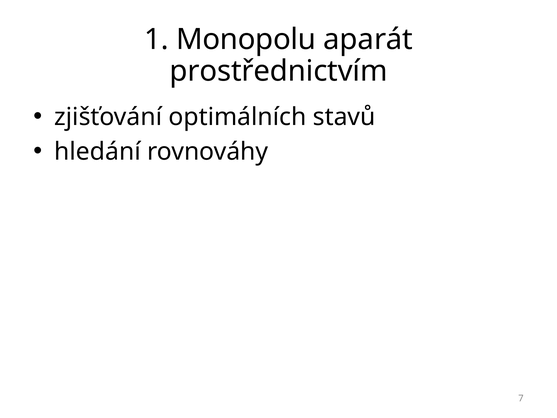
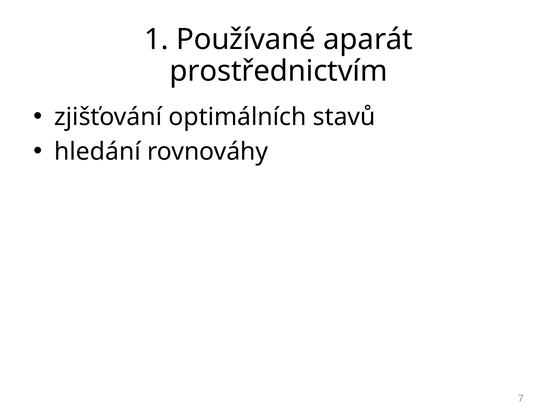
Monopolu: Monopolu -> Používané
